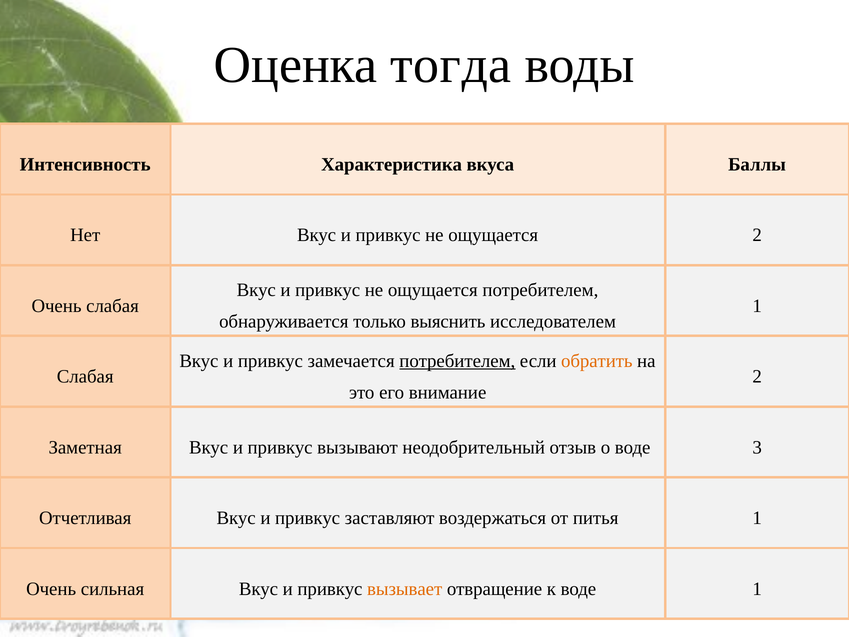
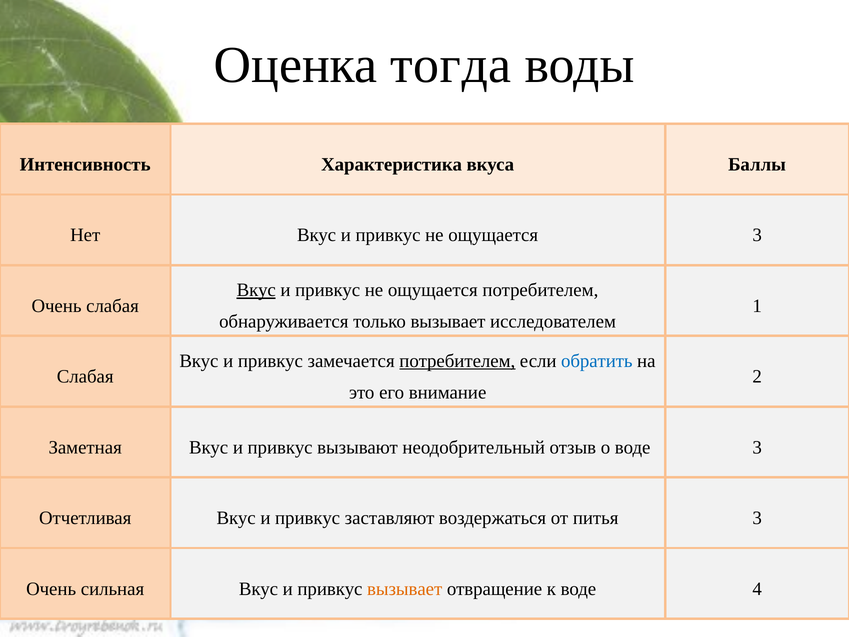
ощущается 2: 2 -> 3
Вкус at (256, 290) underline: none -> present
только выяснить: выяснить -> вызывает
обратить colour: orange -> blue
питья 1: 1 -> 3
воде 1: 1 -> 4
